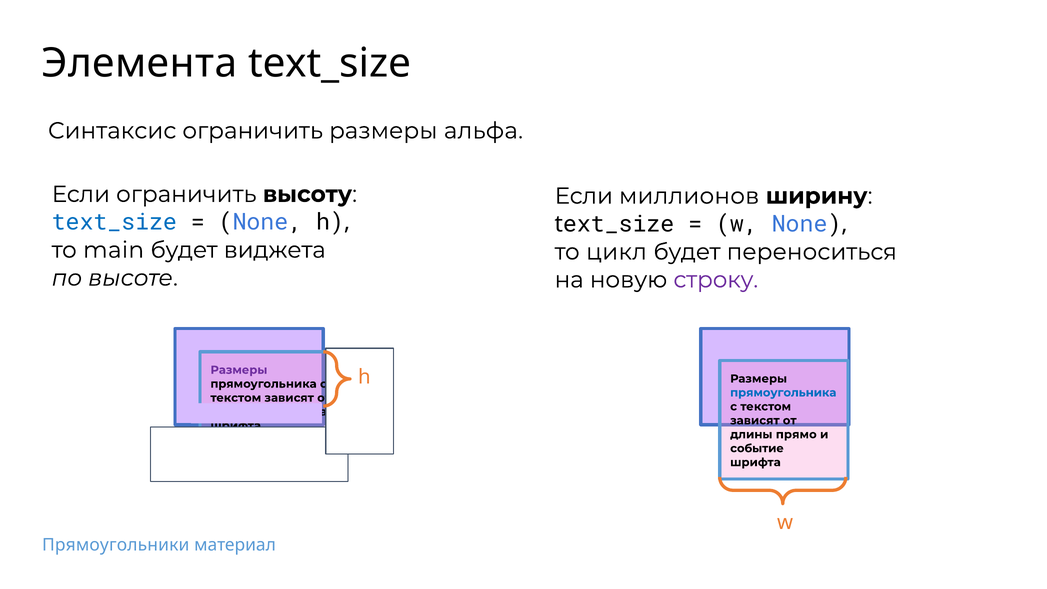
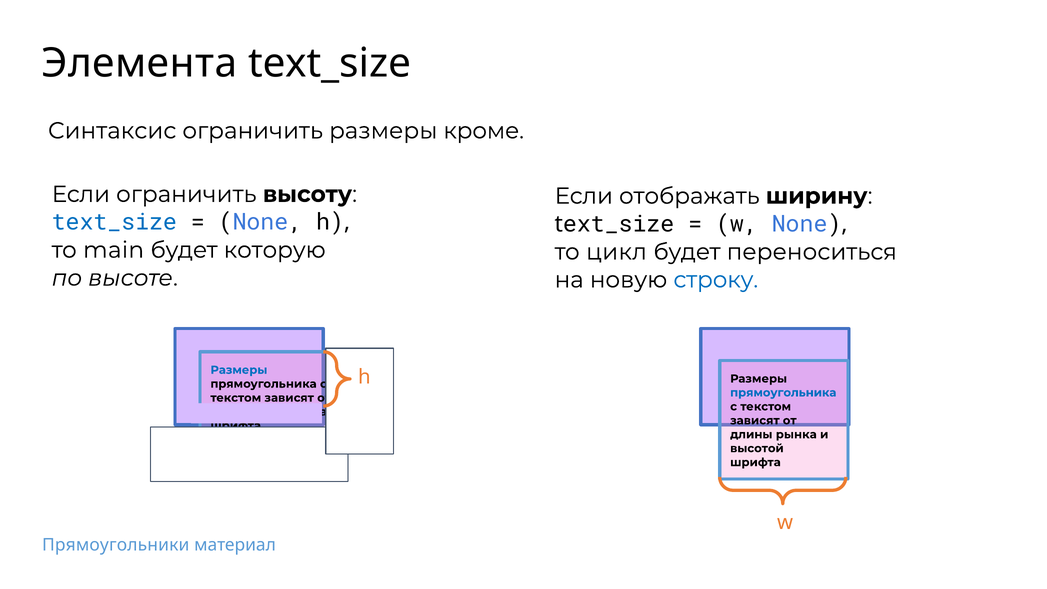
альфа: альфа -> кроме
миллионов: миллионов -> отображать
виджета: виджета -> которую
строку colour: purple -> blue
Размеры at (239, 370) colour: purple -> blue
прямо: прямо -> рынка
событие: событие -> высотой
